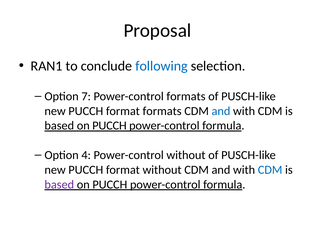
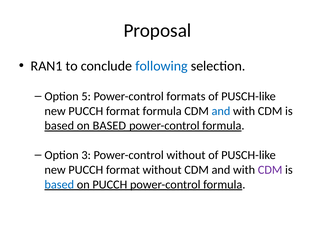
7: 7 -> 5
format formats: formats -> formula
PUCCH at (109, 126): PUCCH -> BASED
4: 4 -> 3
CDM at (270, 170) colour: blue -> purple
based at (59, 185) colour: purple -> blue
